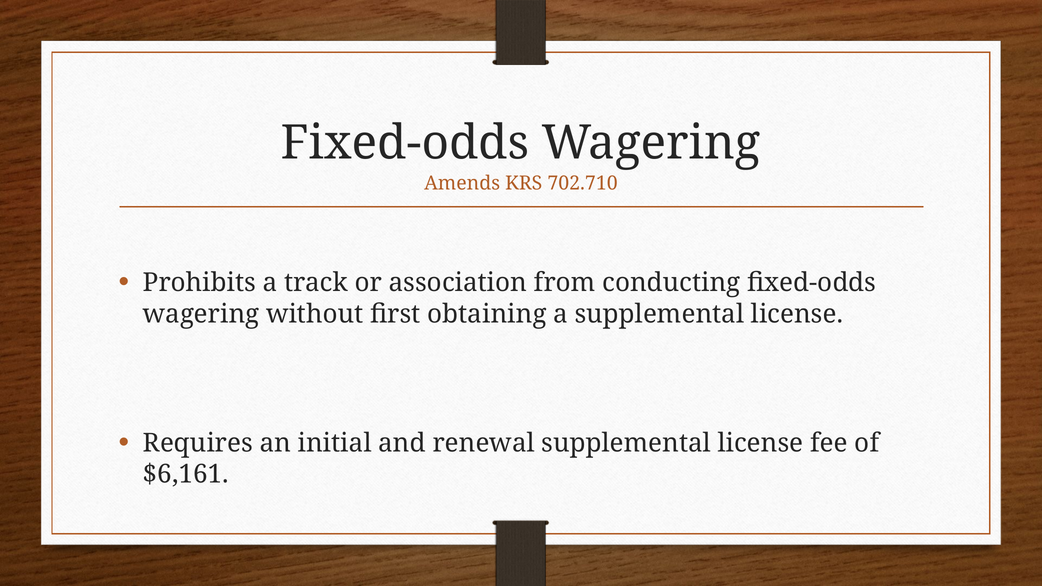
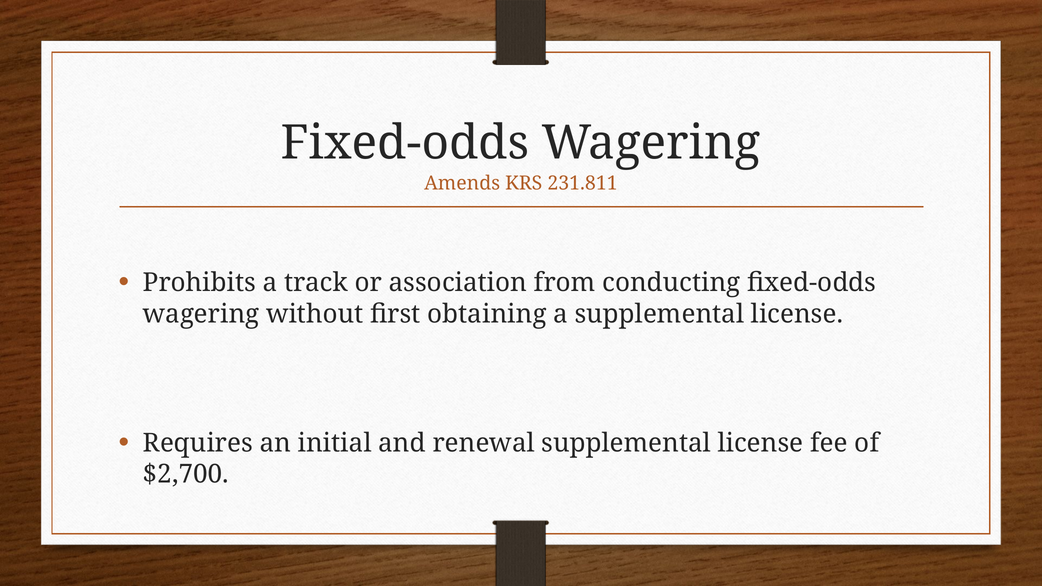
702.710: 702.710 -> 231.811
$6,161: $6,161 -> $2,700
